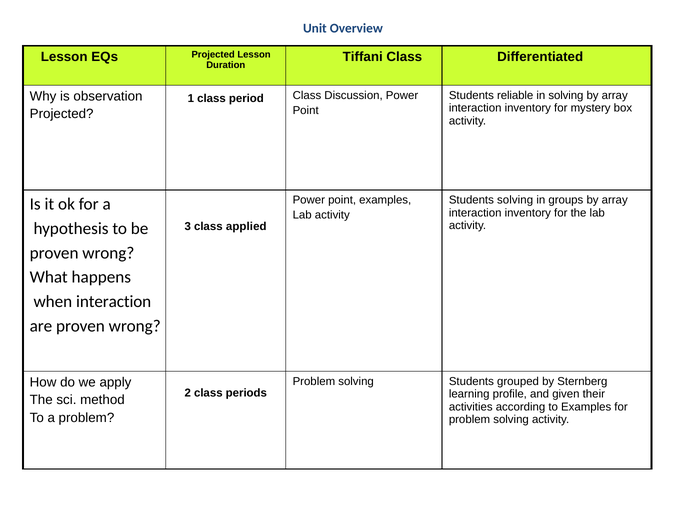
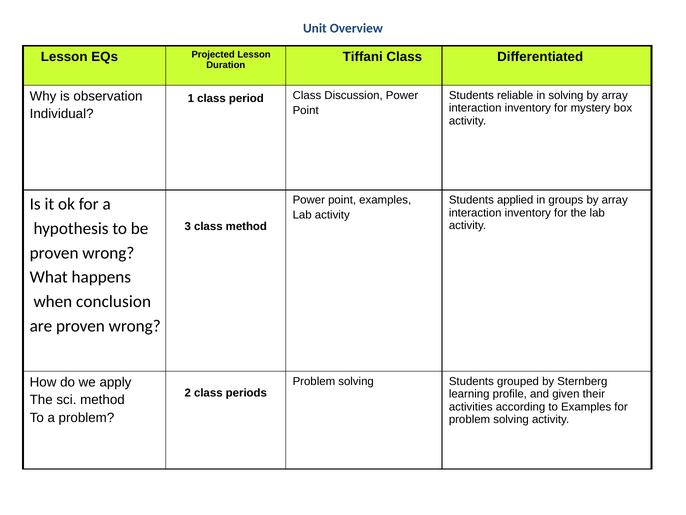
Projected at (62, 114): Projected -> Individual
Students solving: solving -> applied
class applied: applied -> method
when interaction: interaction -> conclusion
